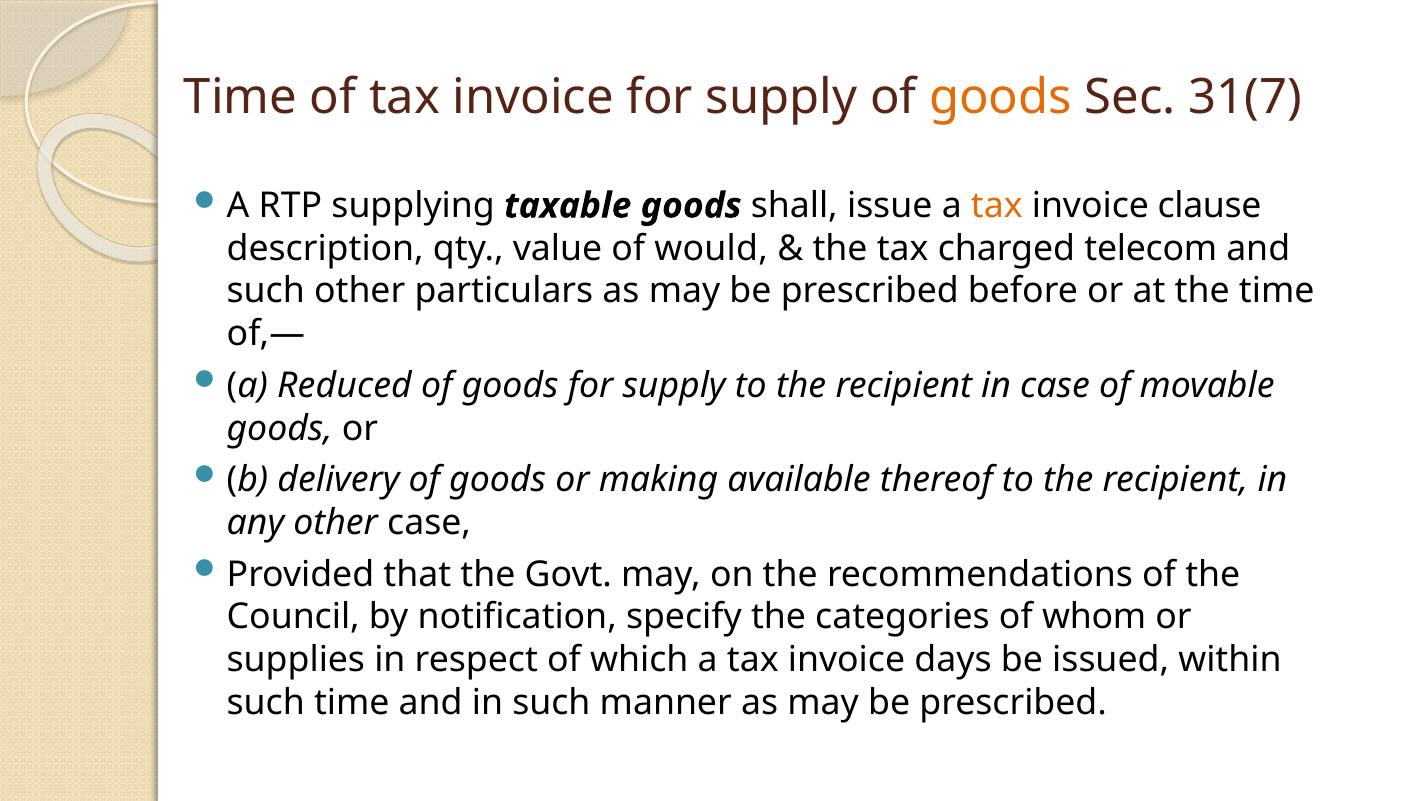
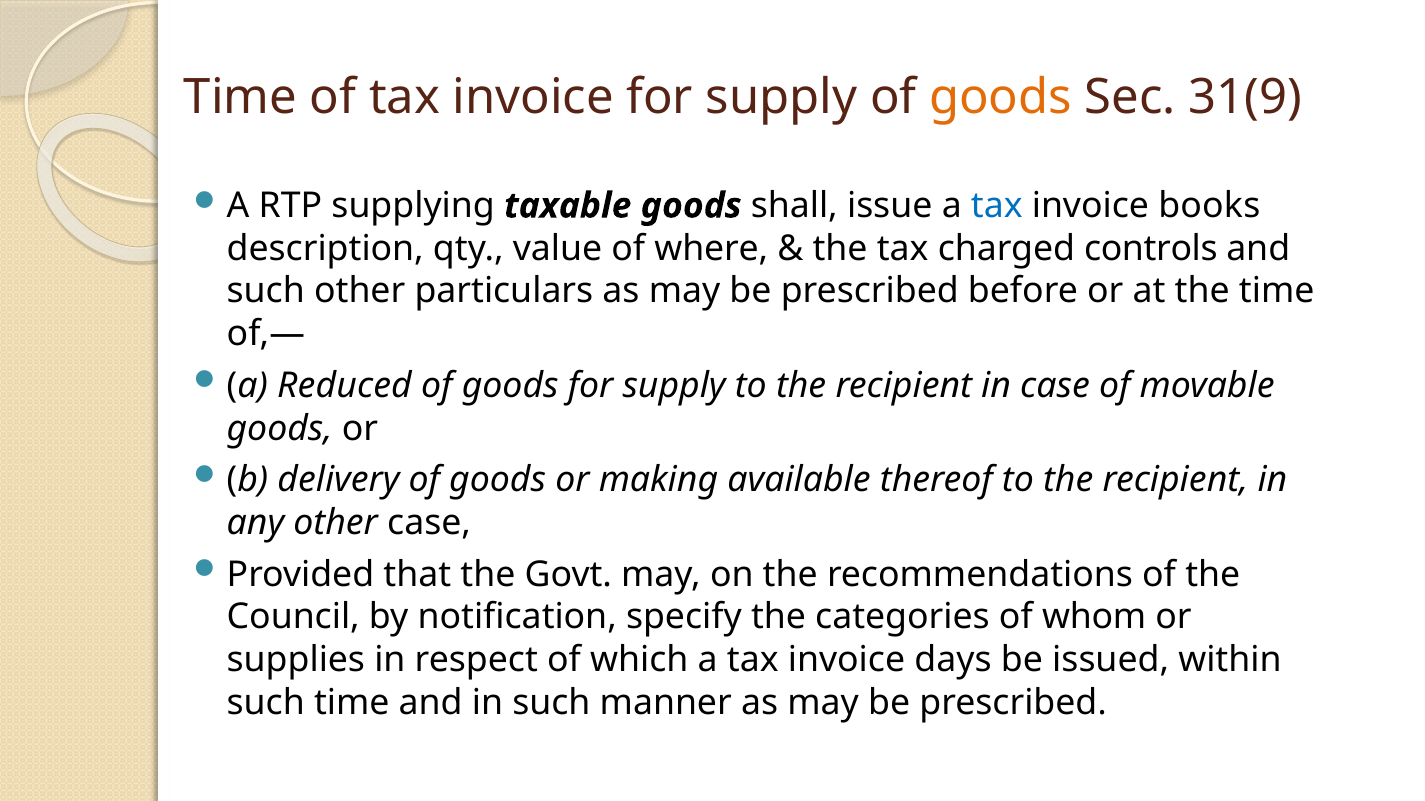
31(7: 31(7 -> 31(9
tax at (997, 206) colour: orange -> blue
clause: clause -> books
would: would -> where
telecom: telecom -> controls
